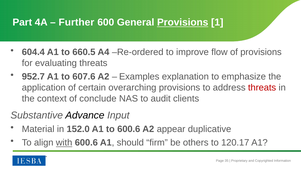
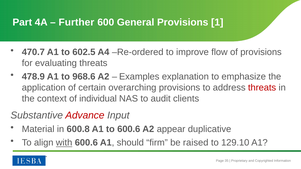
Provisions at (183, 22) underline: present -> none
604.4: 604.4 -> 470.7
660.5: 660.5 -> 602.5
952.7: 952.7 -> 478.9
607.6: 607.6 -> 968.6
conclude: conclude -> individual
Advance colour: black -> red
152.0: 152.0 -> 600.8
others: others -> raised
120.17: 120.17 -> 129.10
